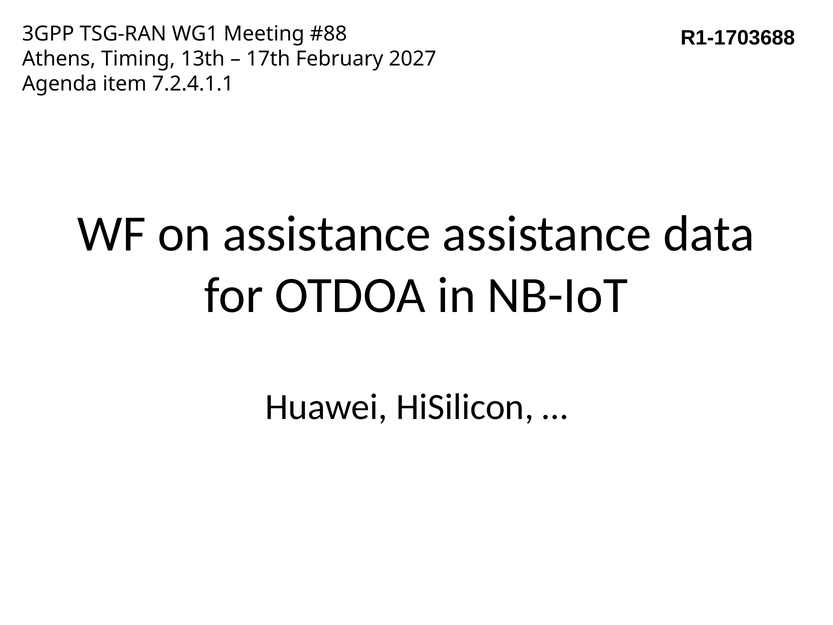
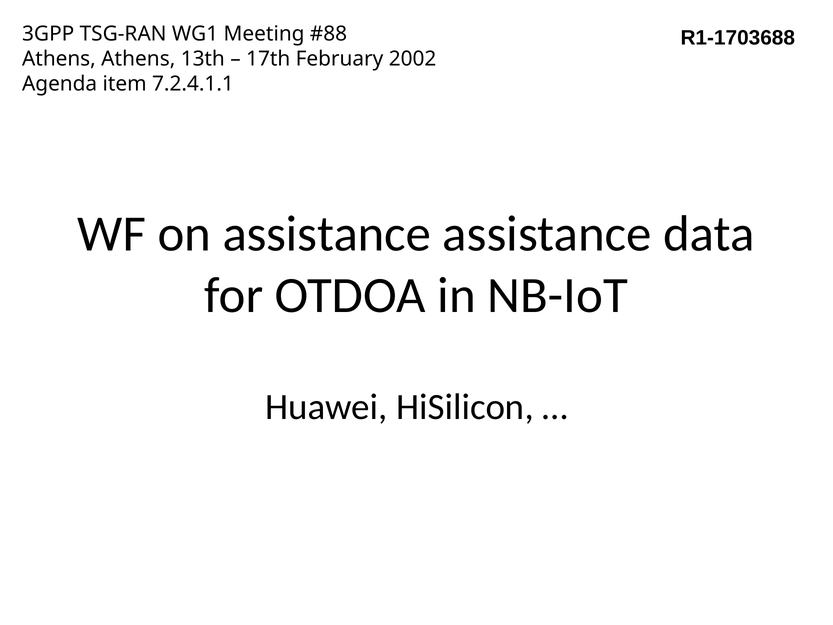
Athens Timing: Timing -> Athens
2027: 2027 -> 2002
